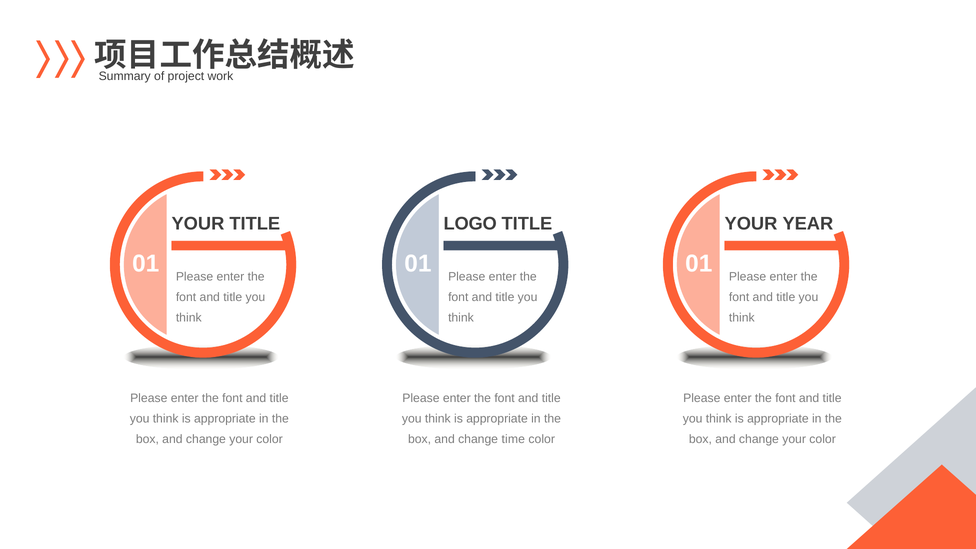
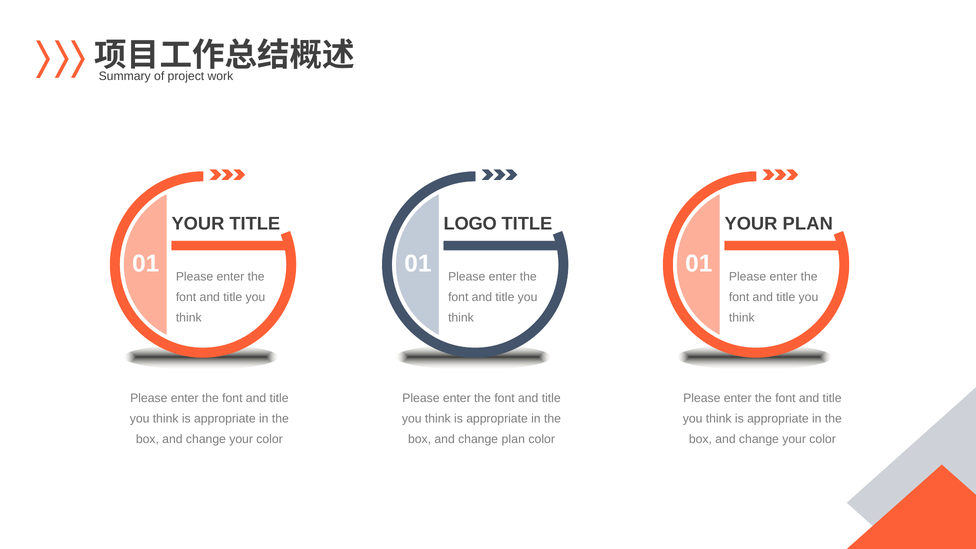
YOUR YEAR: YEAR -> PLAN
change time: time -> plan
